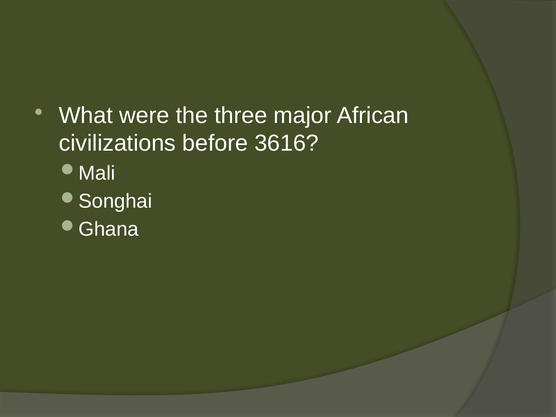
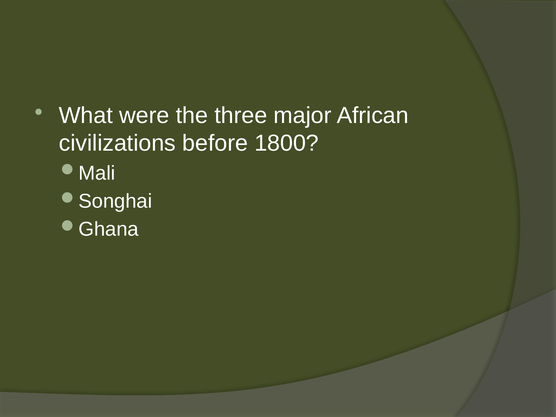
3616: 3616 -> 1800
